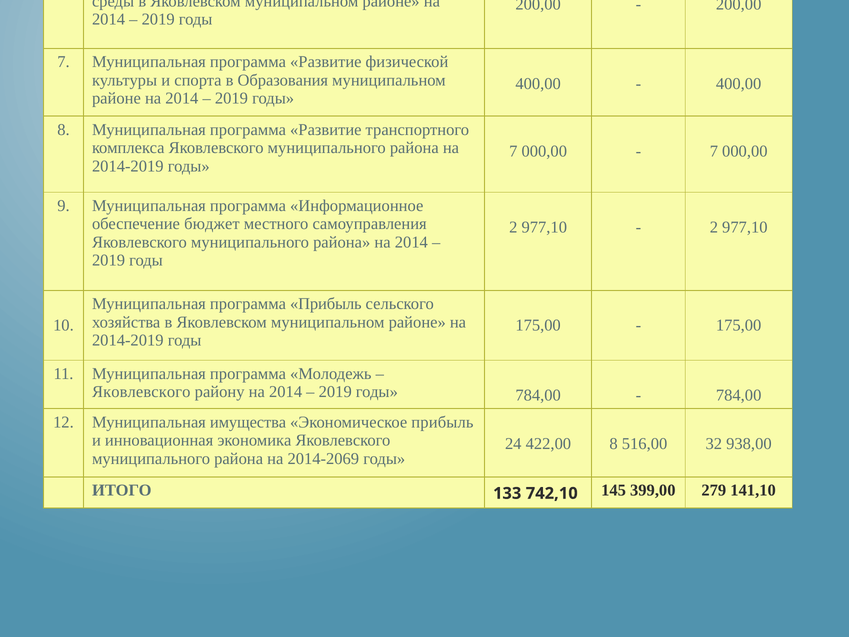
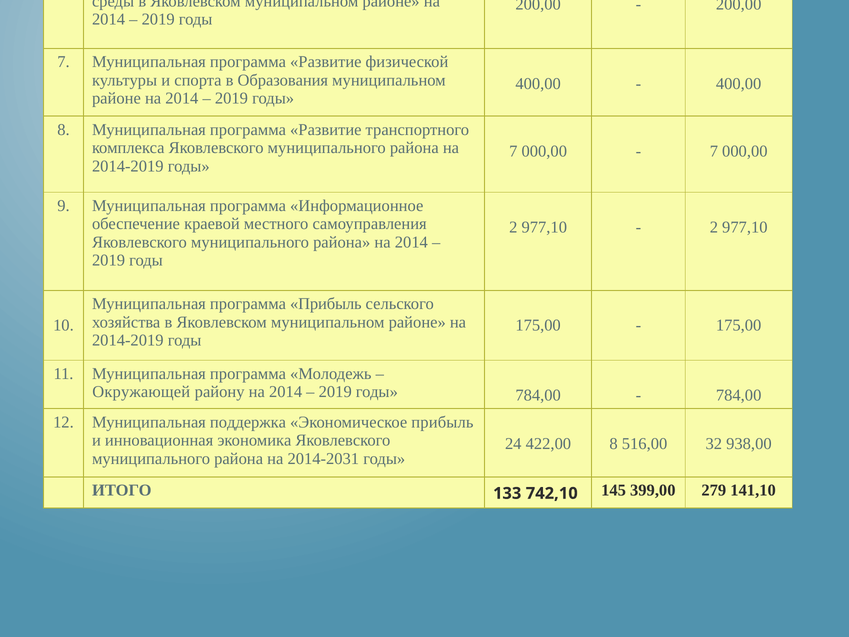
обеспечение бюджет: бюджет -> краевой
Яковлевского at (141, 392): Яковлевского -> Окружающей
имущества: имущества -> поддержка
2014-2069: 2014-2069 -> 2014-2031
